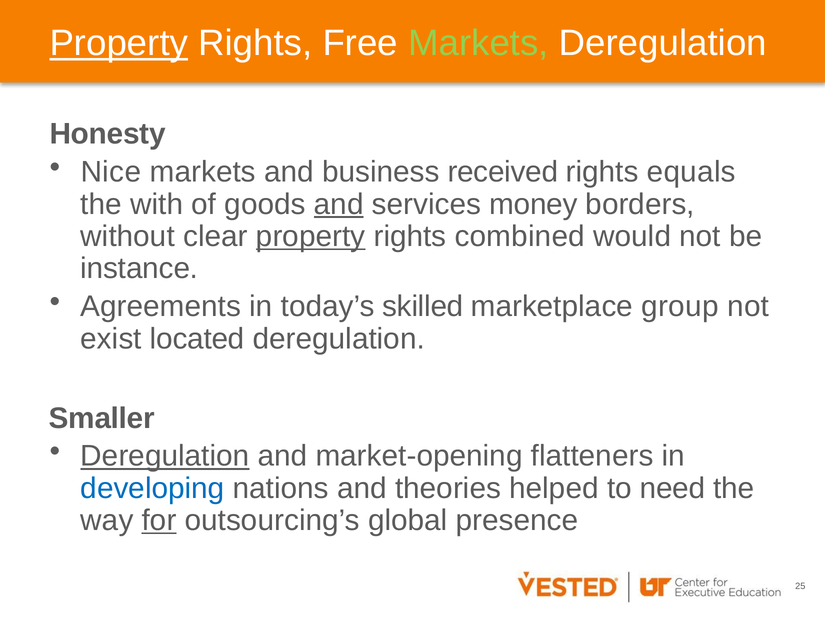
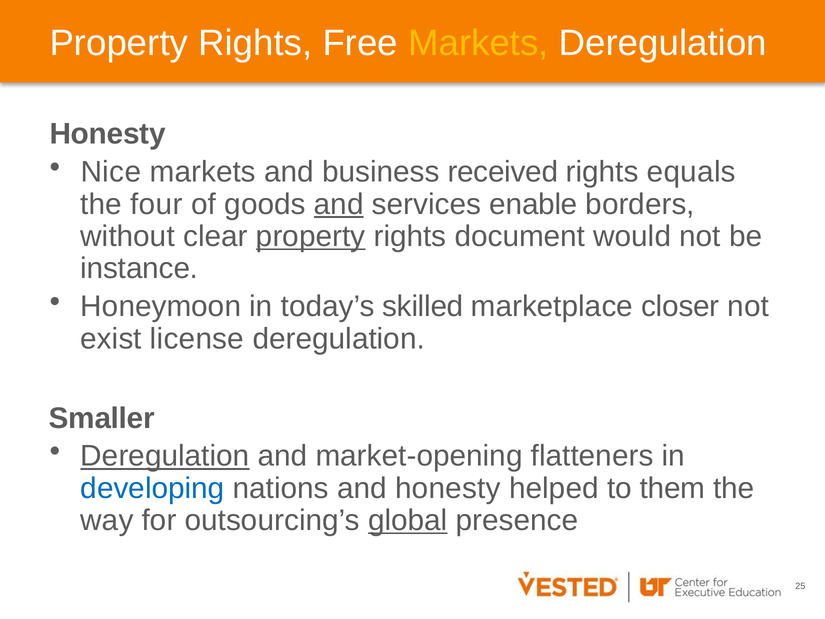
Property at (119, 43) underline: present -> none
Markets at (478, 43) colour: light green -> yellow
with: with -> four
money: money -> enable
combined: combined -> document
Agreements: Agreements -> Honeymoon
group: group -> closer
located: located -> license
and theories: theories -> honesty
need: need -> them
for underline: present -> none
global underline: none -> present
